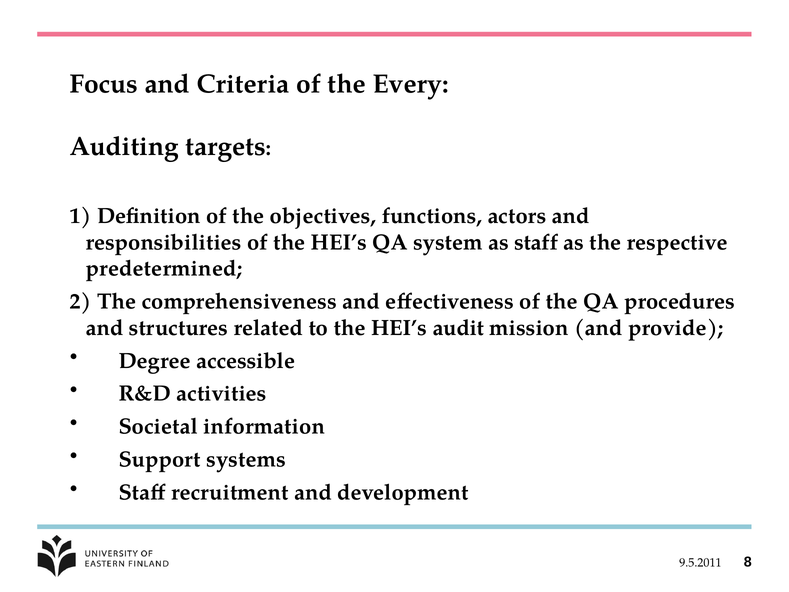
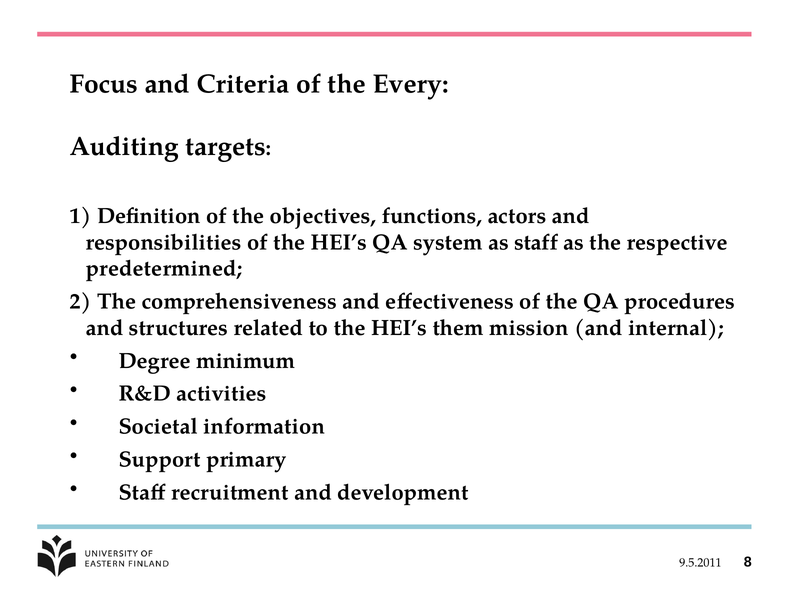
audit: audit -> them
provide: provide -> internal
accessible: accessible -> minimum
systems: systems -> primary
